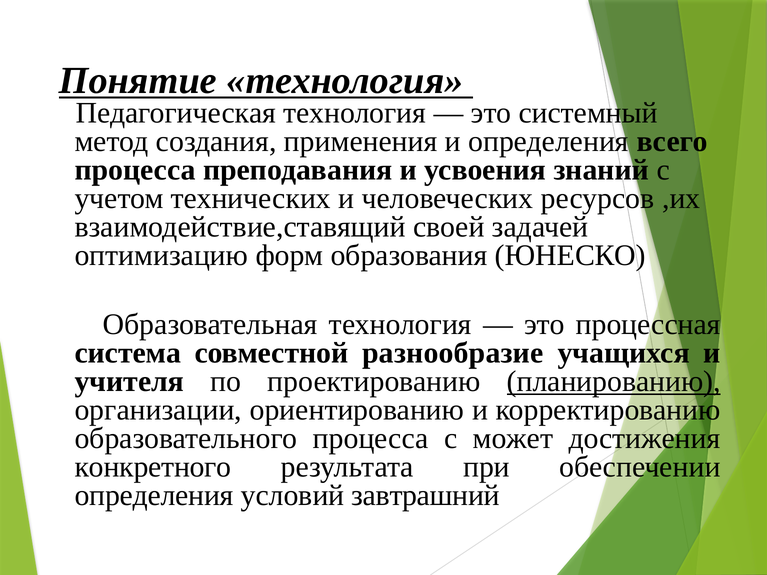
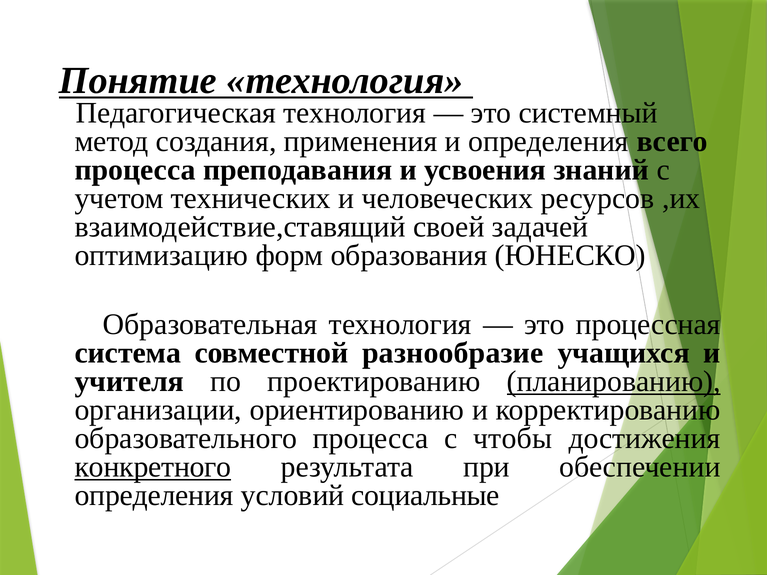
может: может -> чтобы
конкретного underline: none -> present
завтрашний: завтрашний -> социальные
